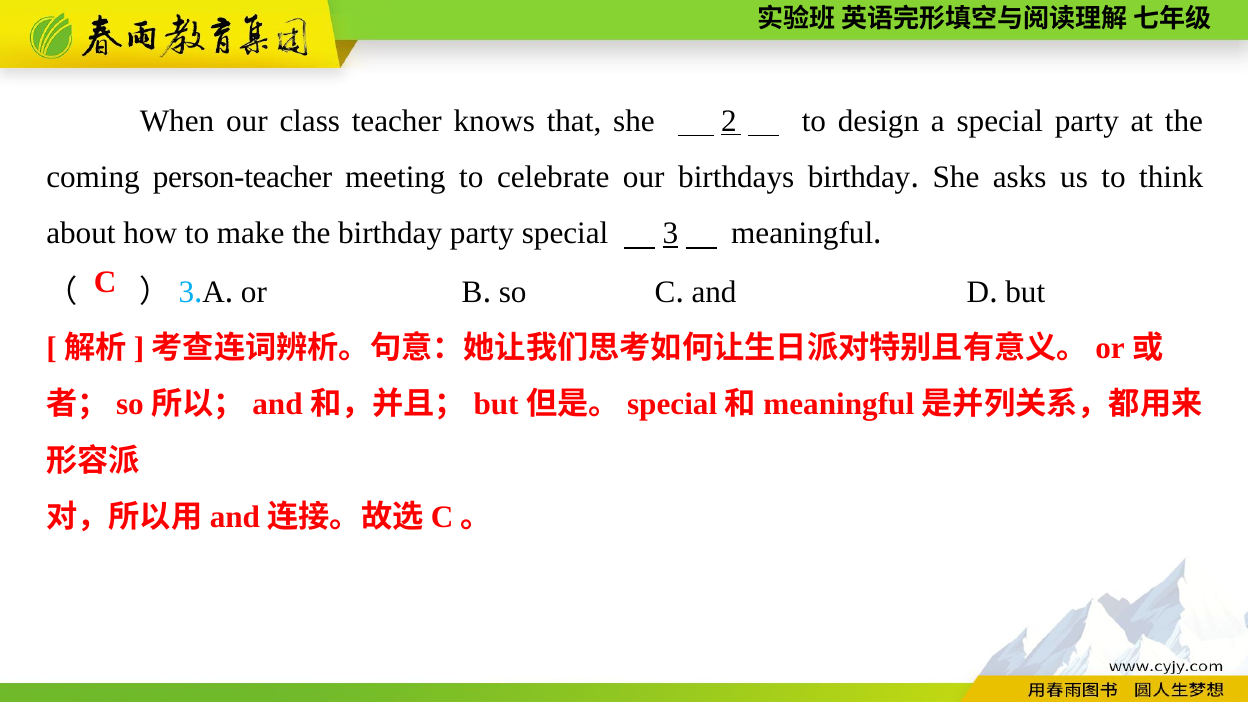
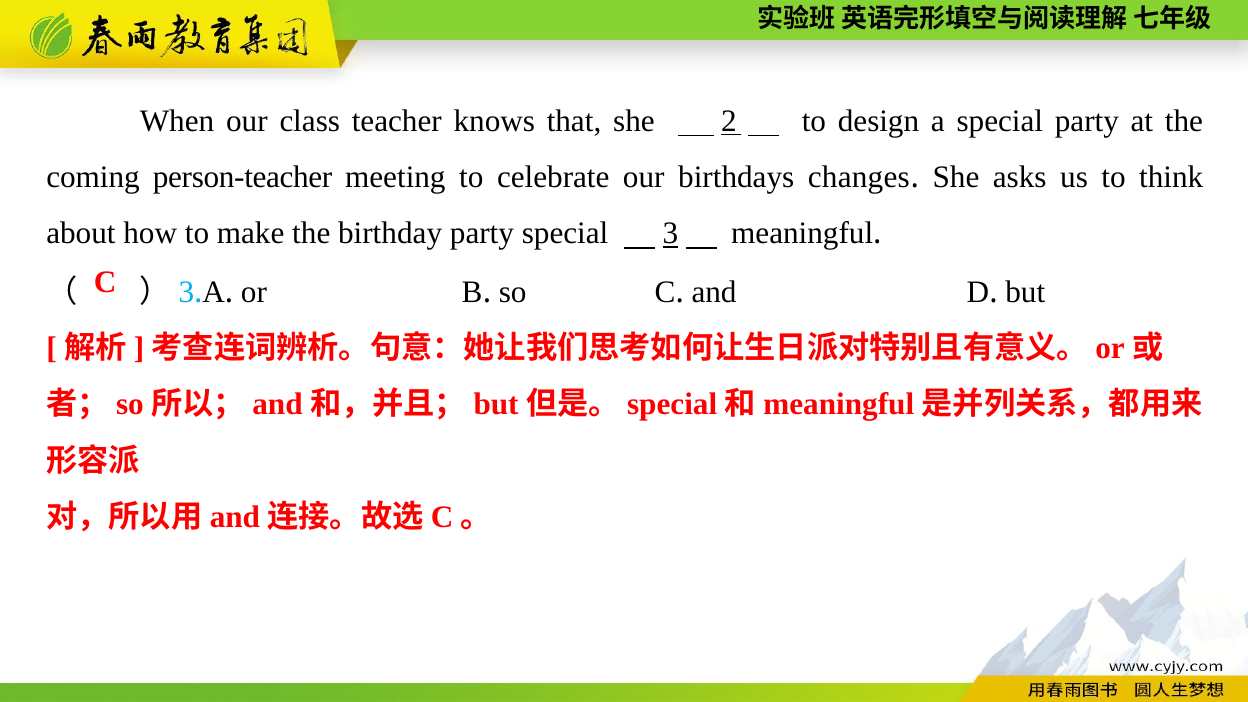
birthdays birthday: birthday -> changes
